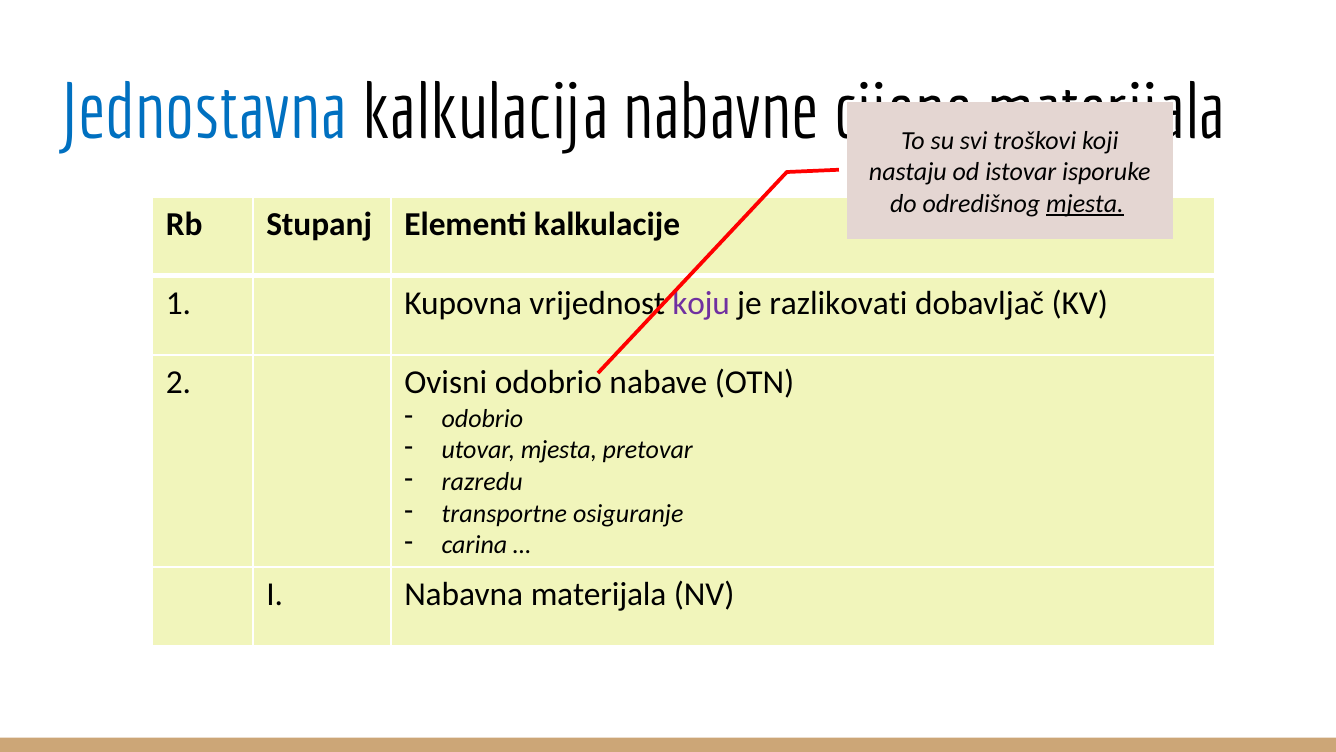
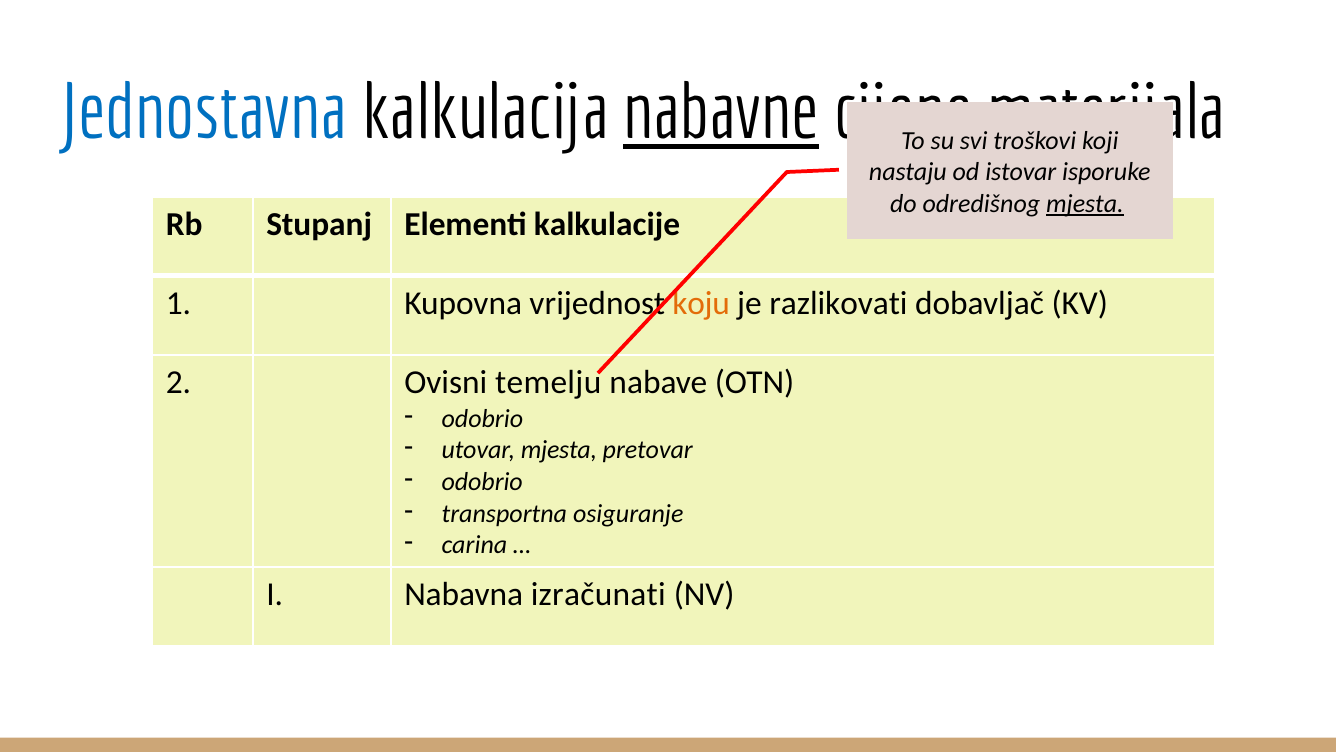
nabavne underline: none -> present
koju colour: purple -> orange
Ovisni odobrio: odobrio -> temelju
razredu at (482, 481): razredu -> odobrio
transportne: transportne -> transportna
Nabavna materijala: materijala -> izračunati
